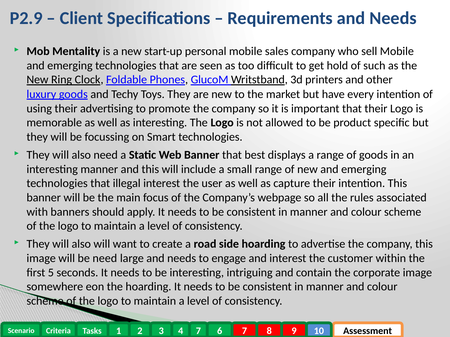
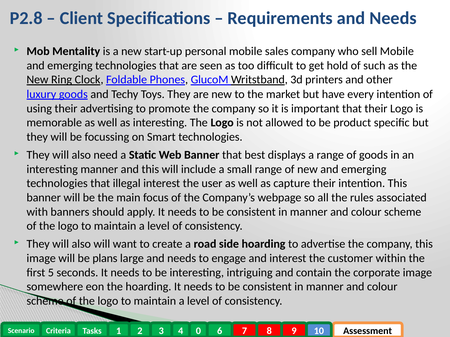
P2.9: P2.9 -> P2.8
be need: need -> plans
7 at (198, 331): 7 -> 0
